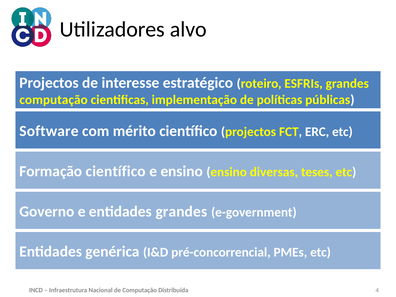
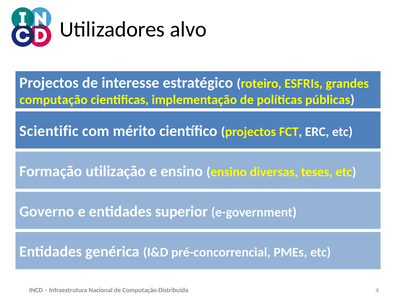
Software: Software -> Scientific
Formação científico: científico -> utilização
entidades grandes: grandes -> superior
